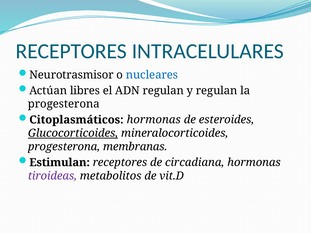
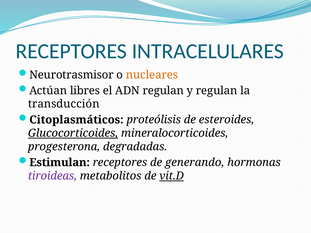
nucleares colour: blue -> orange
progesterona at (64, 104): progesterona -> transducción
Citoplasmáticos hormonas: hormonas -> proteólisis
membranas: membranas -> degradadas
circadiana: circadiana -> generando
vit.D underline: none -> present
